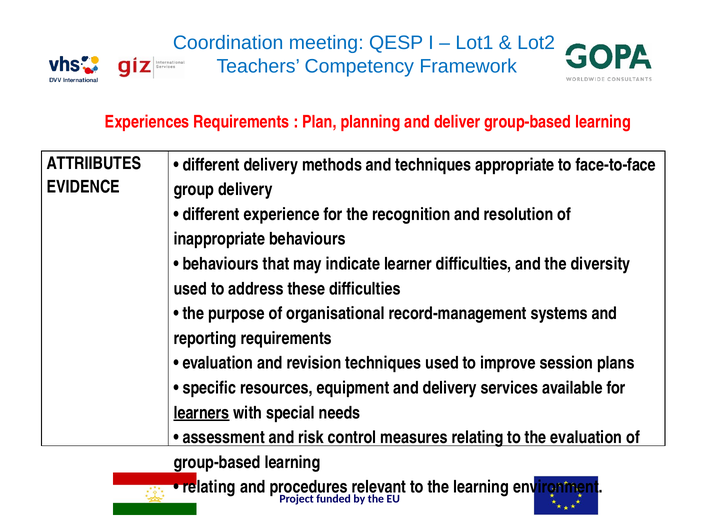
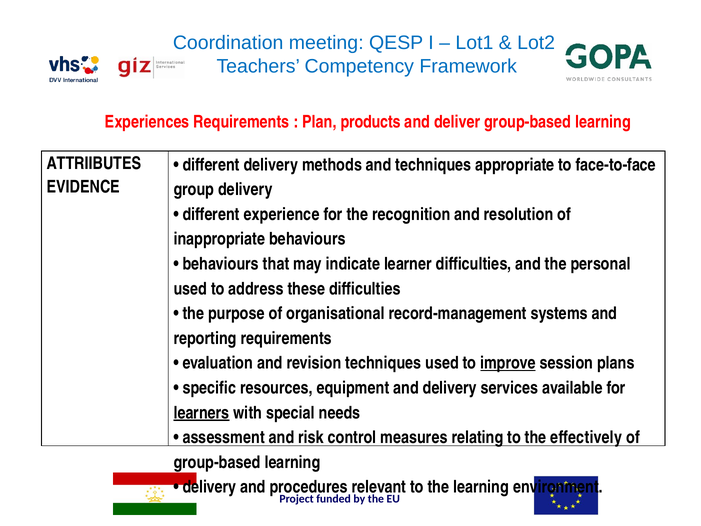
planning: planning -> products
diversity: diversity -> personal
improve underline: none -> present
the evaluation: evaluation -> effectively
relating at (209, 487): relating -> delivery
